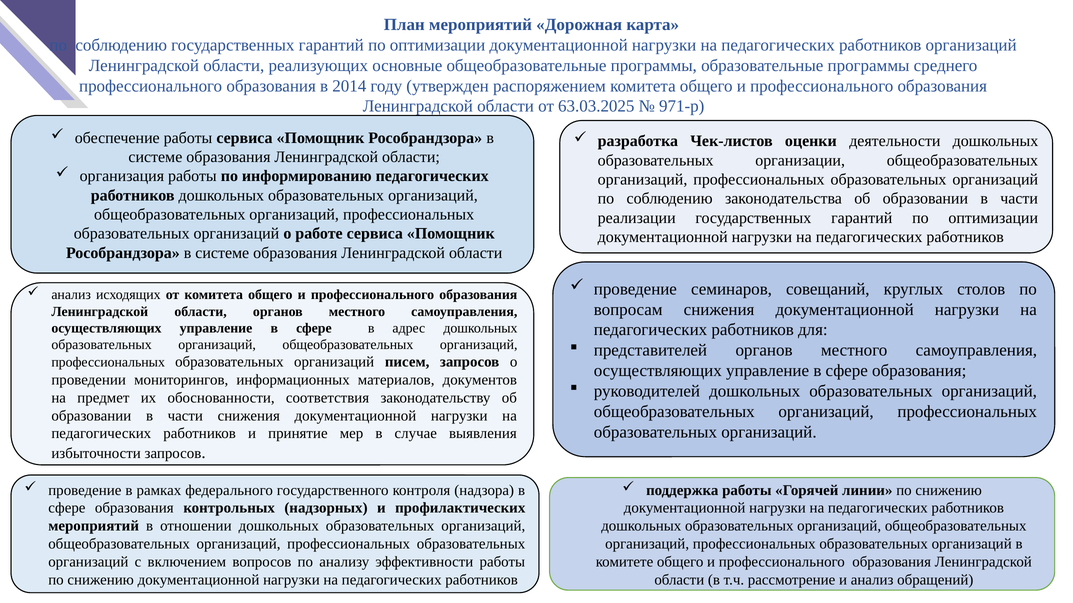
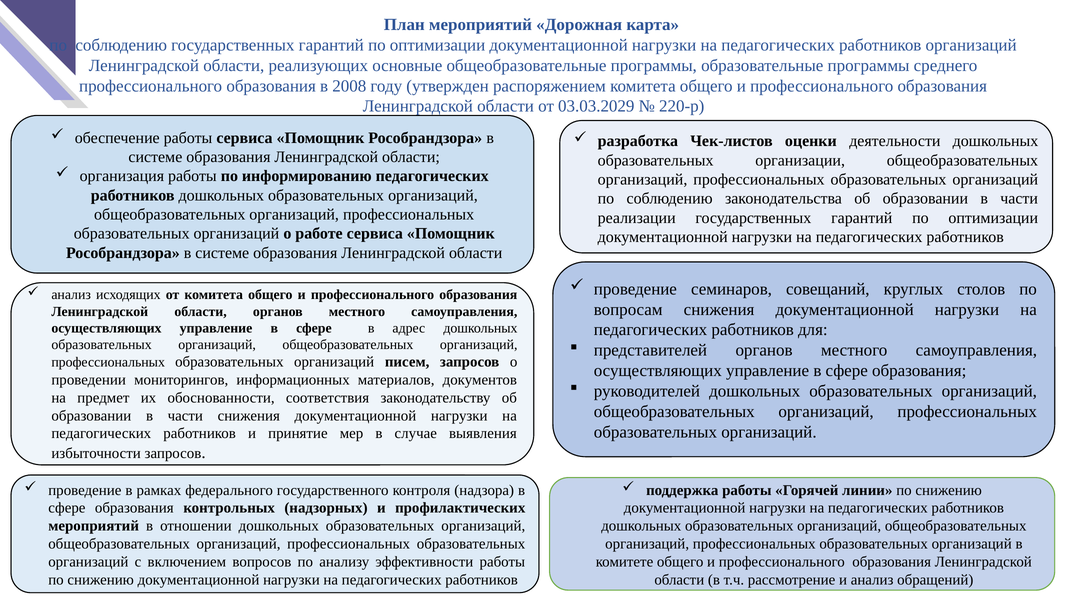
2014: 2014 -> 2008
63.03.2025: 63.03.2025 -> 03.03.2029
971-р: 971-р -> 220-р
